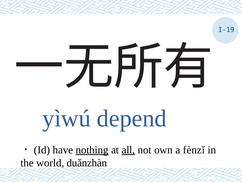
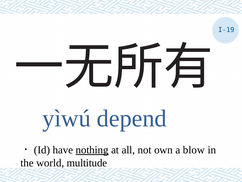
all underline: present -> none
fènzǐ: fènzǐ -> blow
duǎnzhàn: duǎnzhàn -> multitude
